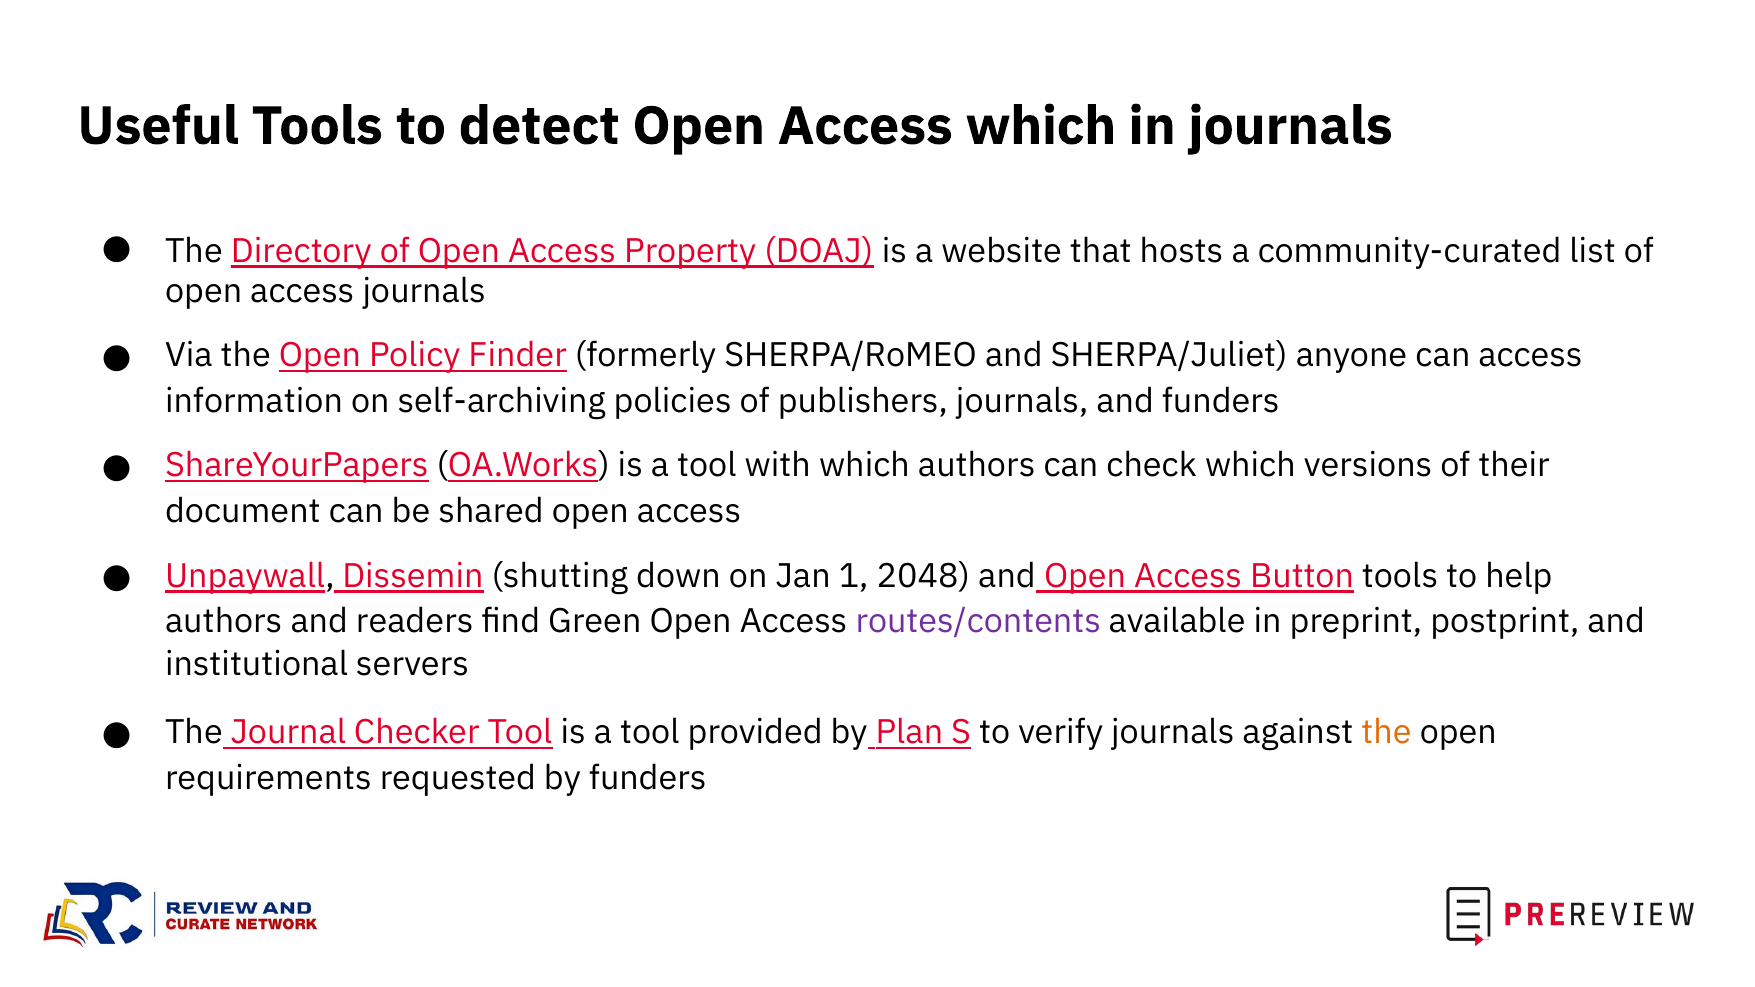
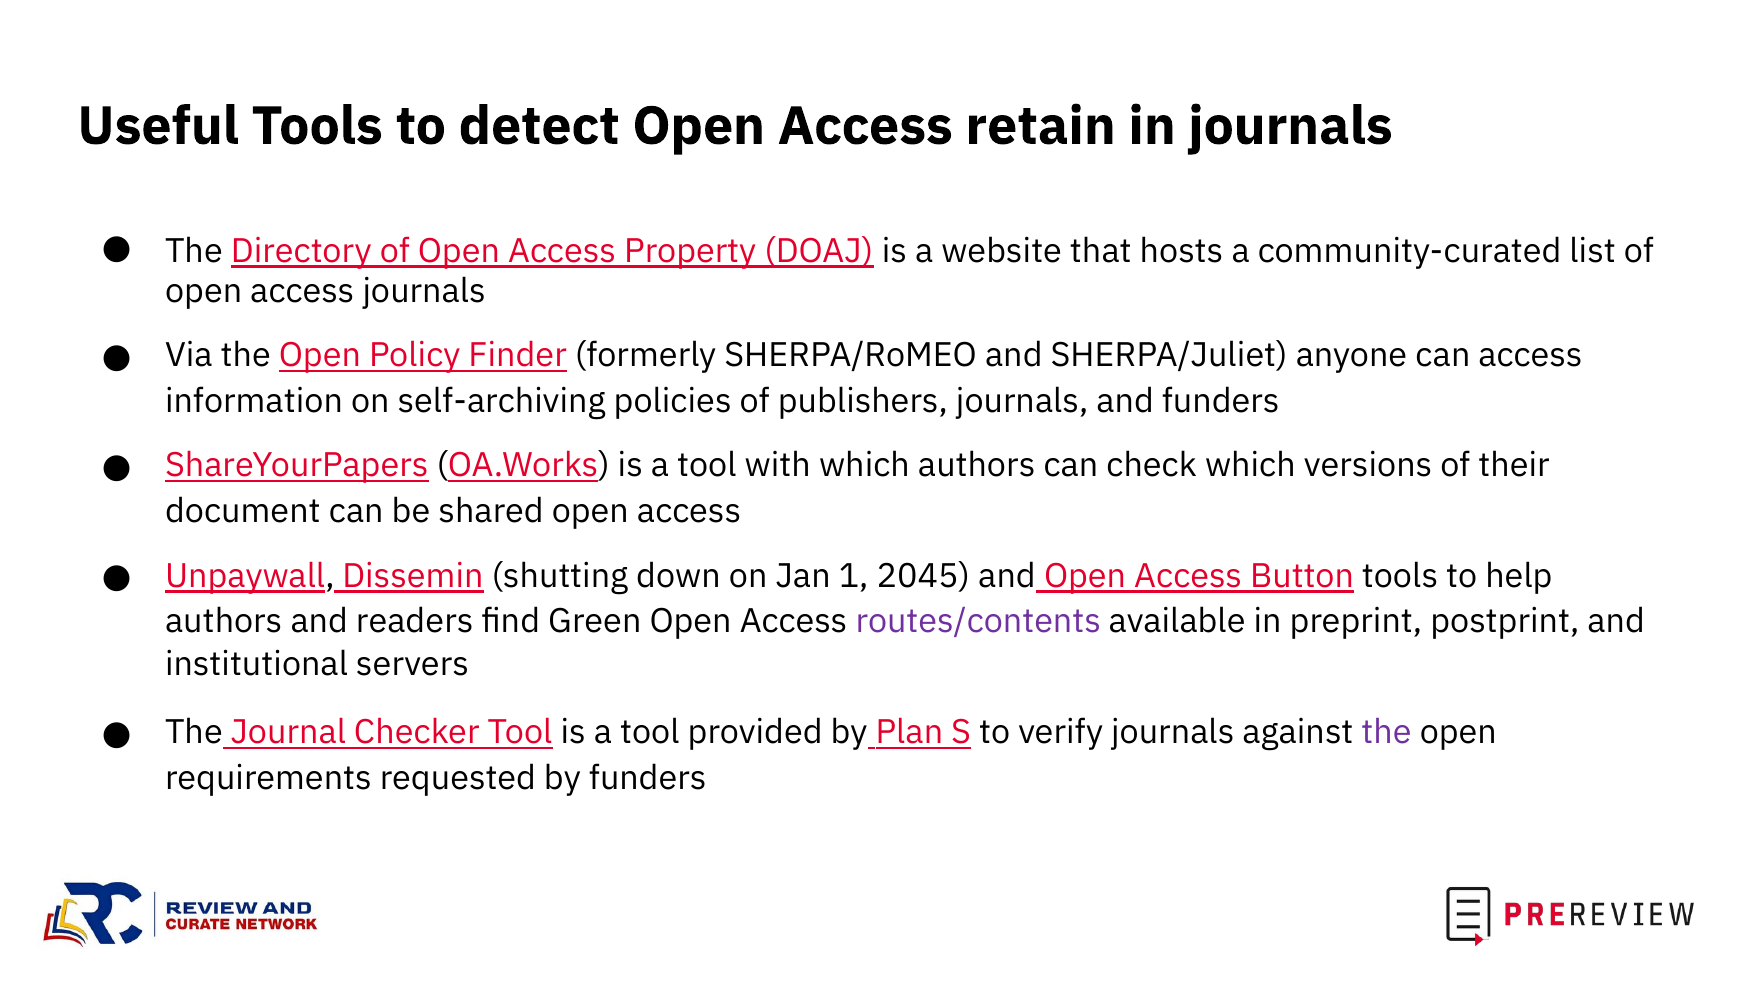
Access which: which -> retain
2048: 2048 -> 2045
the at (1386, 733) colour: orange -> purple
